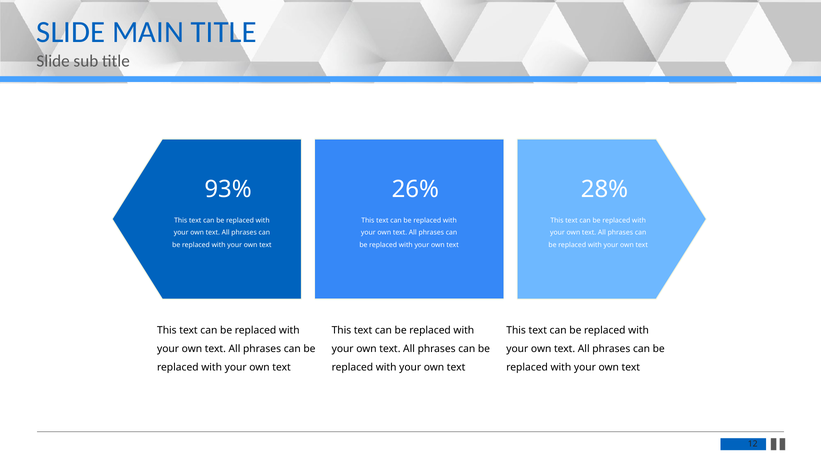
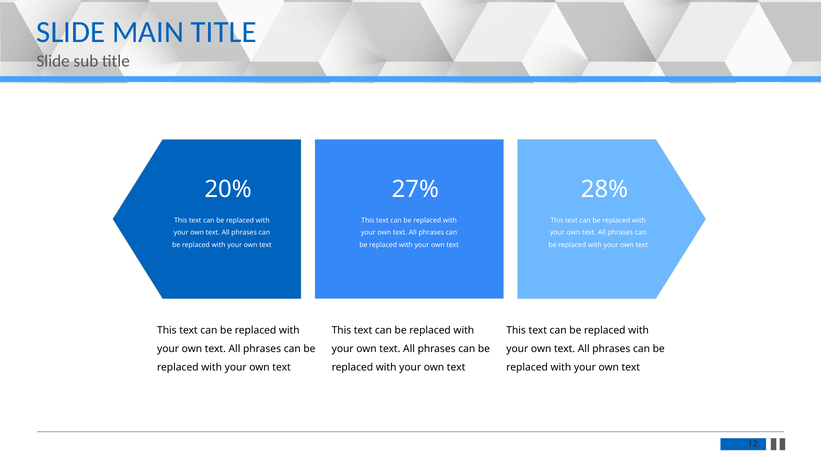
93%: 93% -> 20%
26%: 26% -> 27%
